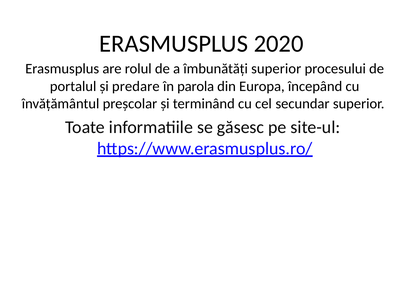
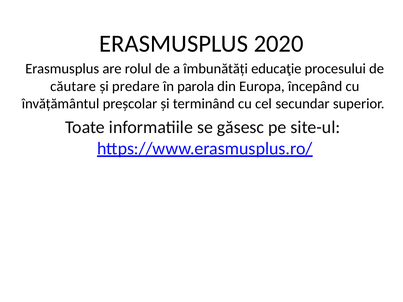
îmbunătăți superior: superior -> educaţie
portalul: portalul -> căutare
